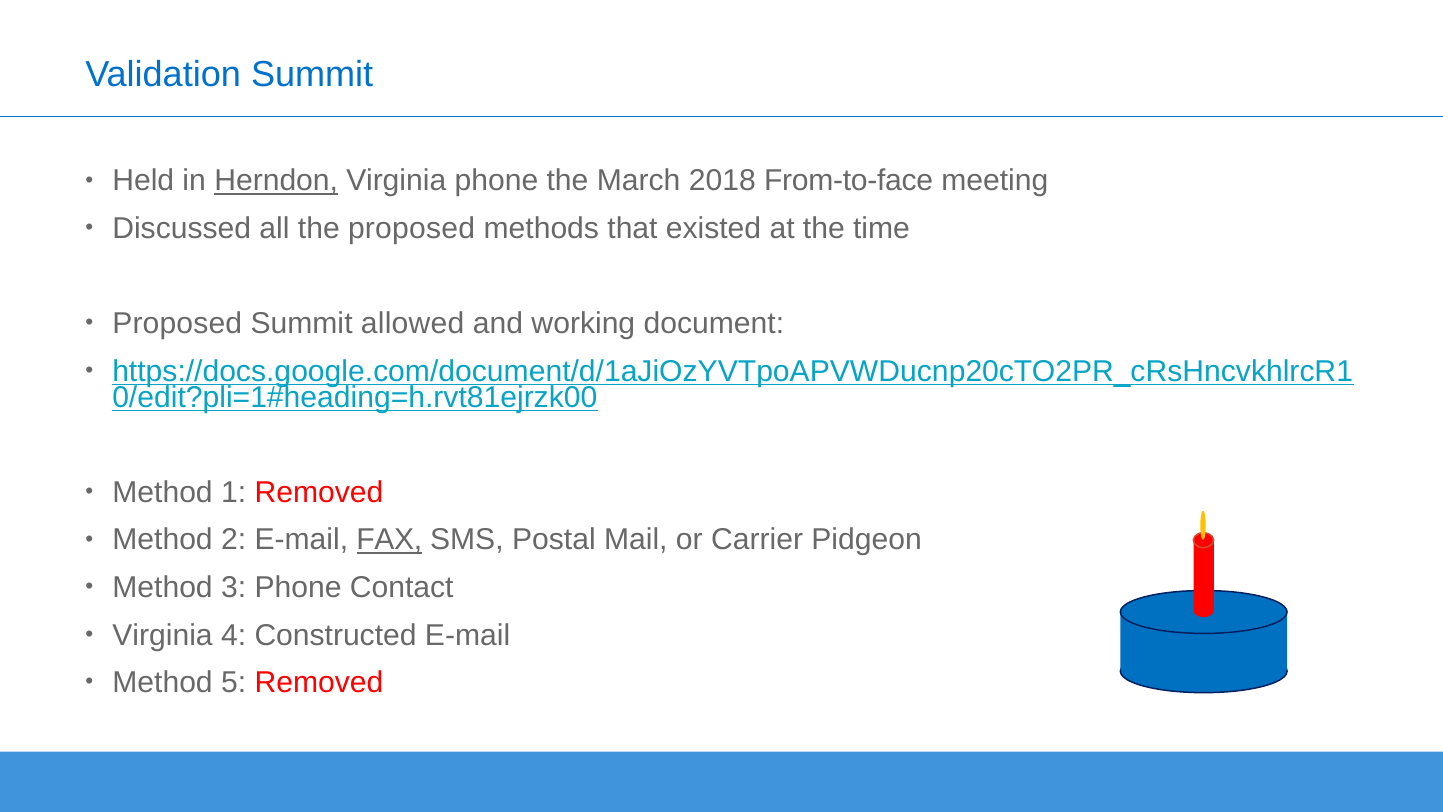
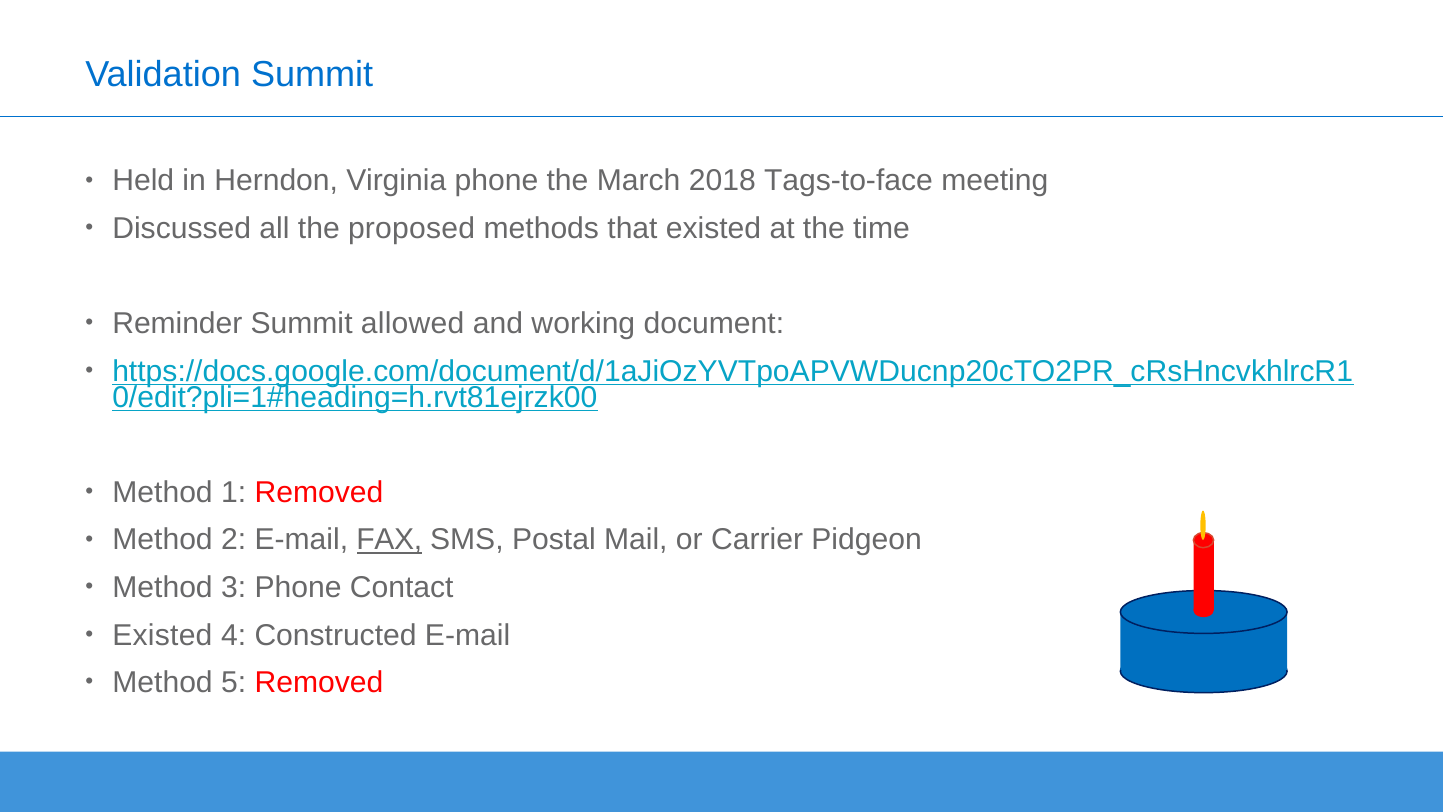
Herndon underline: present -> none
From-to-face: From-to-face -> Tags-to-face
Proposed at (177, 324): Proposed -> Reminder
Virginia at (163, 635): Virginia -> Existed
